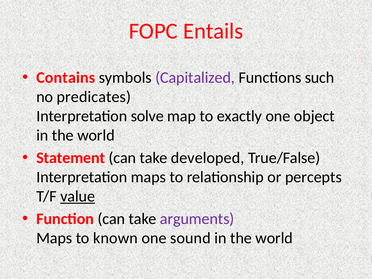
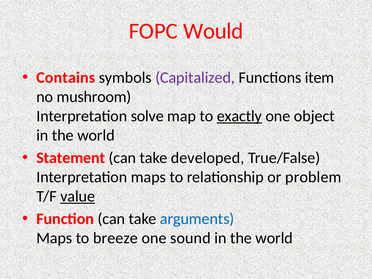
Entails: Entails -> Would
such: such -> item
predicates: predicates -> mushroom
exactly underline: none -> present
percepts: percepts -> problem
arguments colour: purple -> blue
known: known -> breeze
